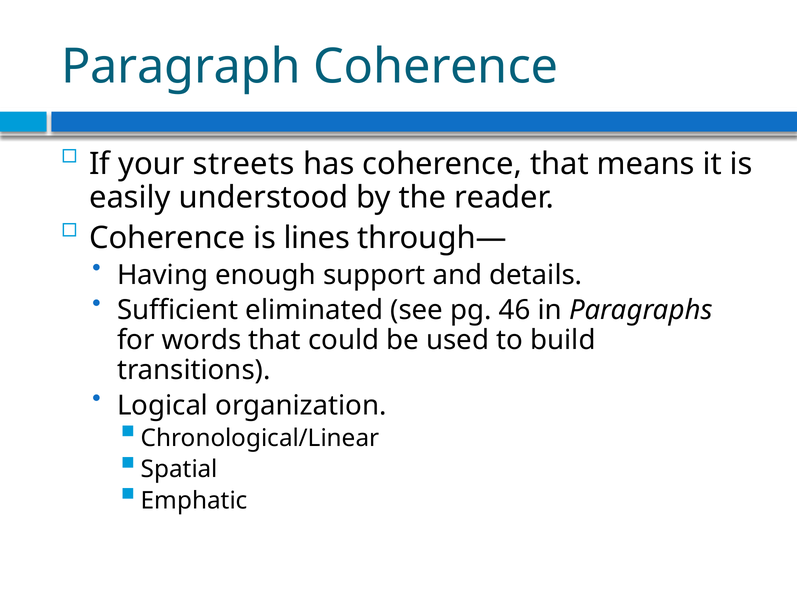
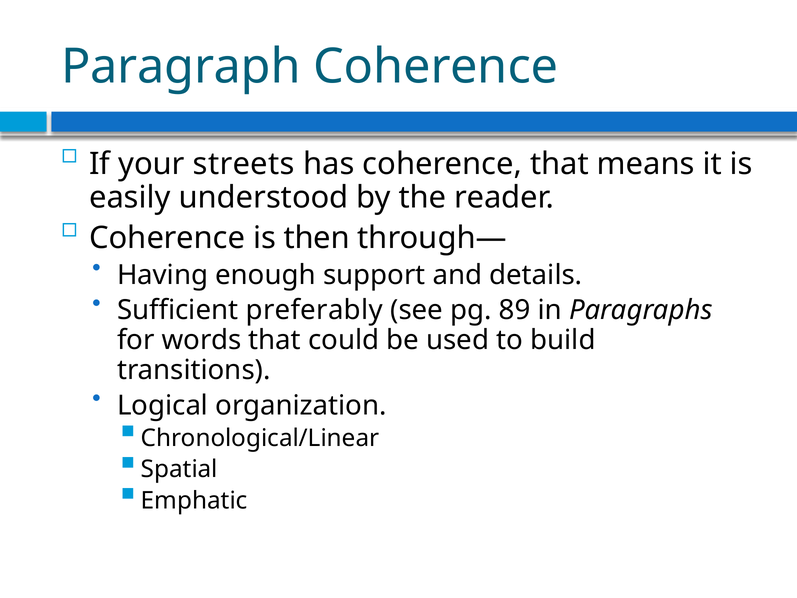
lines: lines -> then
eliminated: eliminated -> preferably
46: 46 -> 89
